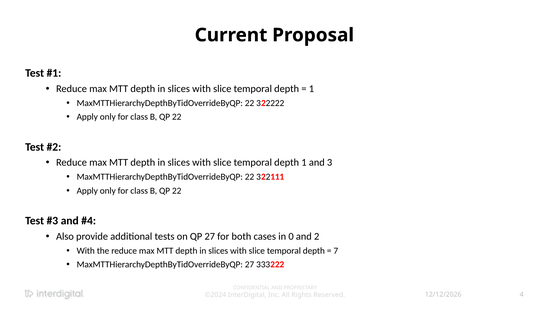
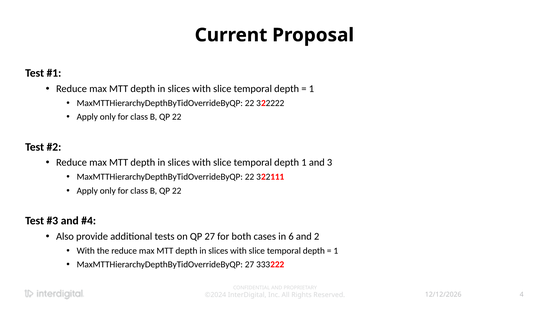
0: 0 -> 6
7 at (336, 251): 7 -> 1
